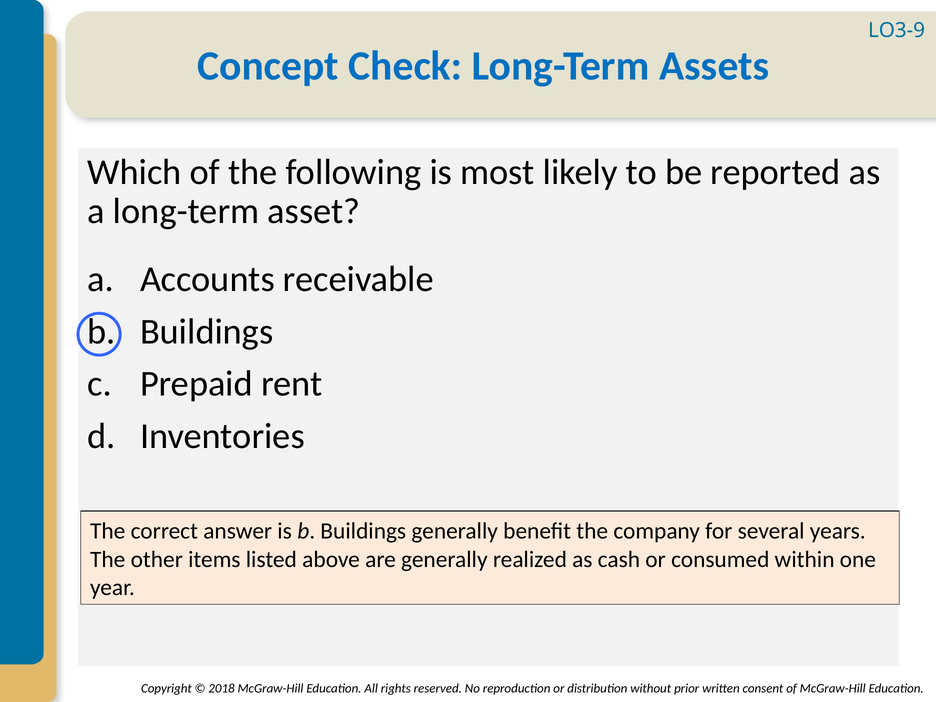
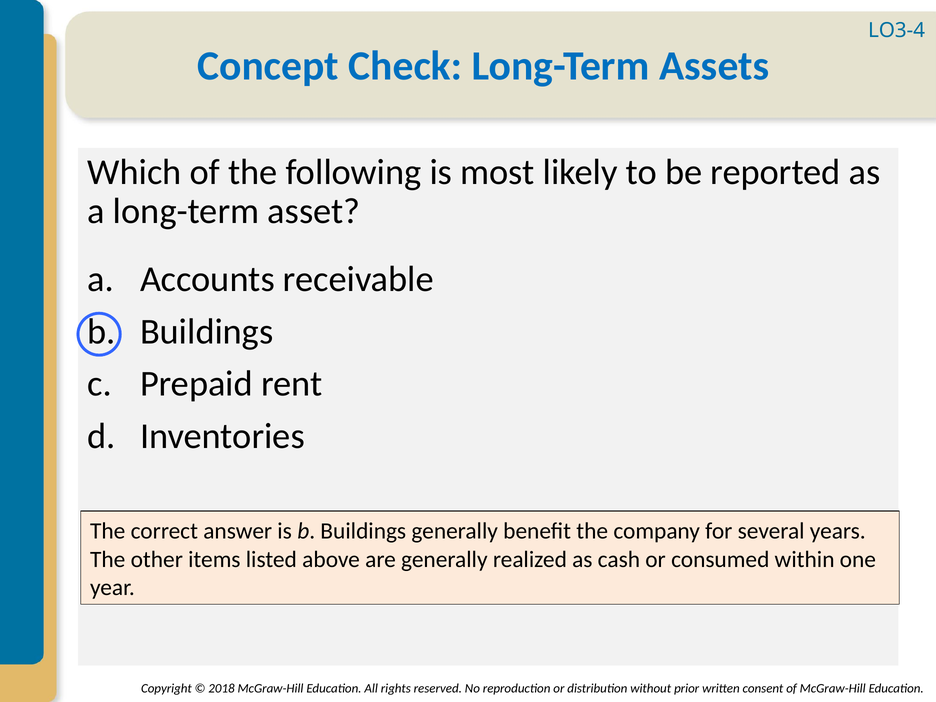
LO3-9: LO3-9 -> LO3-4
